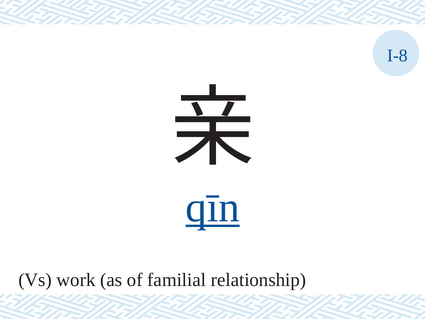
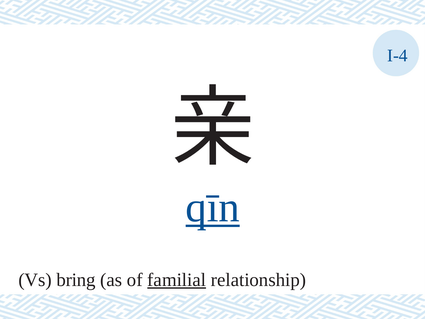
I-8: I-8 -> I-4
work: work -> bring
familial underline: none -> present
